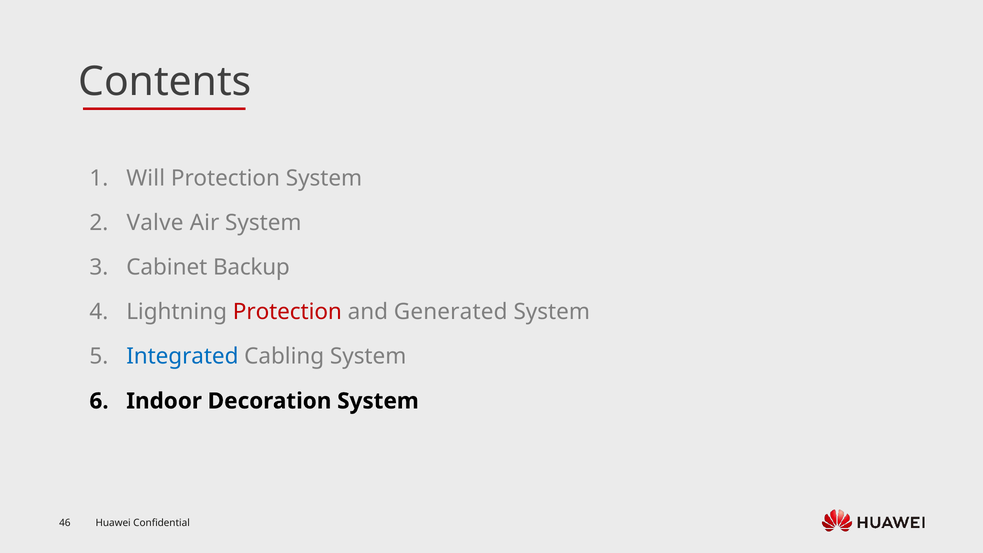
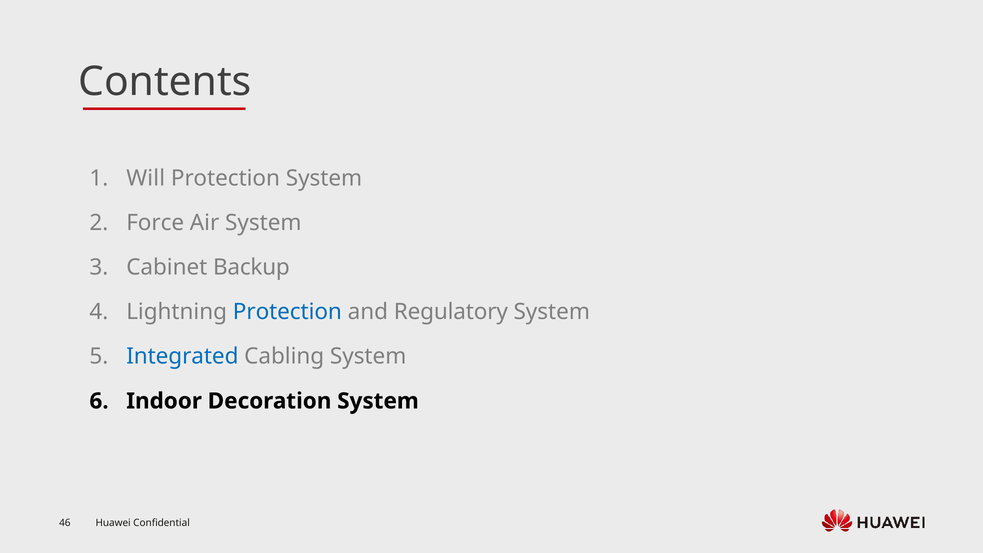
Valve: Valve -> Force
Protection at (287, 312) colour: red -> blue
Generated: Generated -> Regulatory
